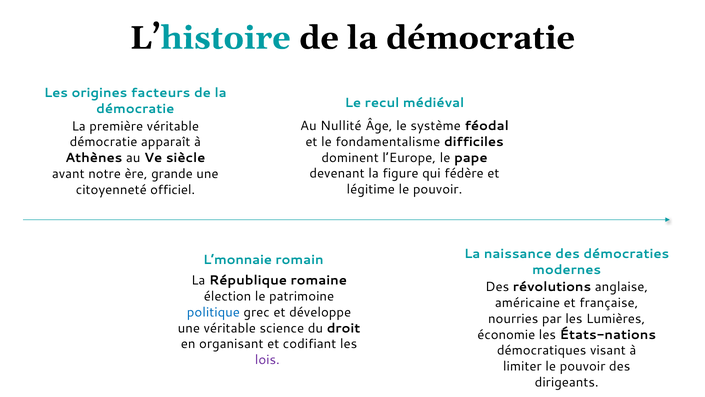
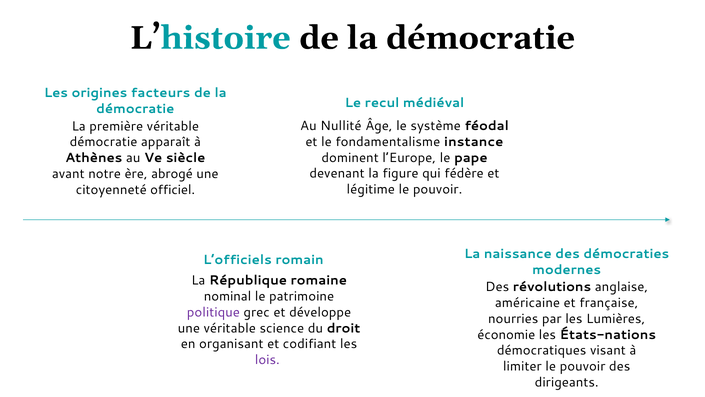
difficiles: difficiles -> instance
grande: grande -> abrogé
L’monnaie: L’monnaie -> L’officiels
élection: élection -> nominal
politique colour: blue -> purple
